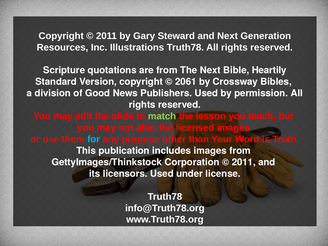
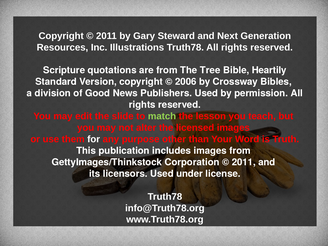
The Next: Next -> Tree
2061: 2061 -> 2006
for colour: light blue -> white
